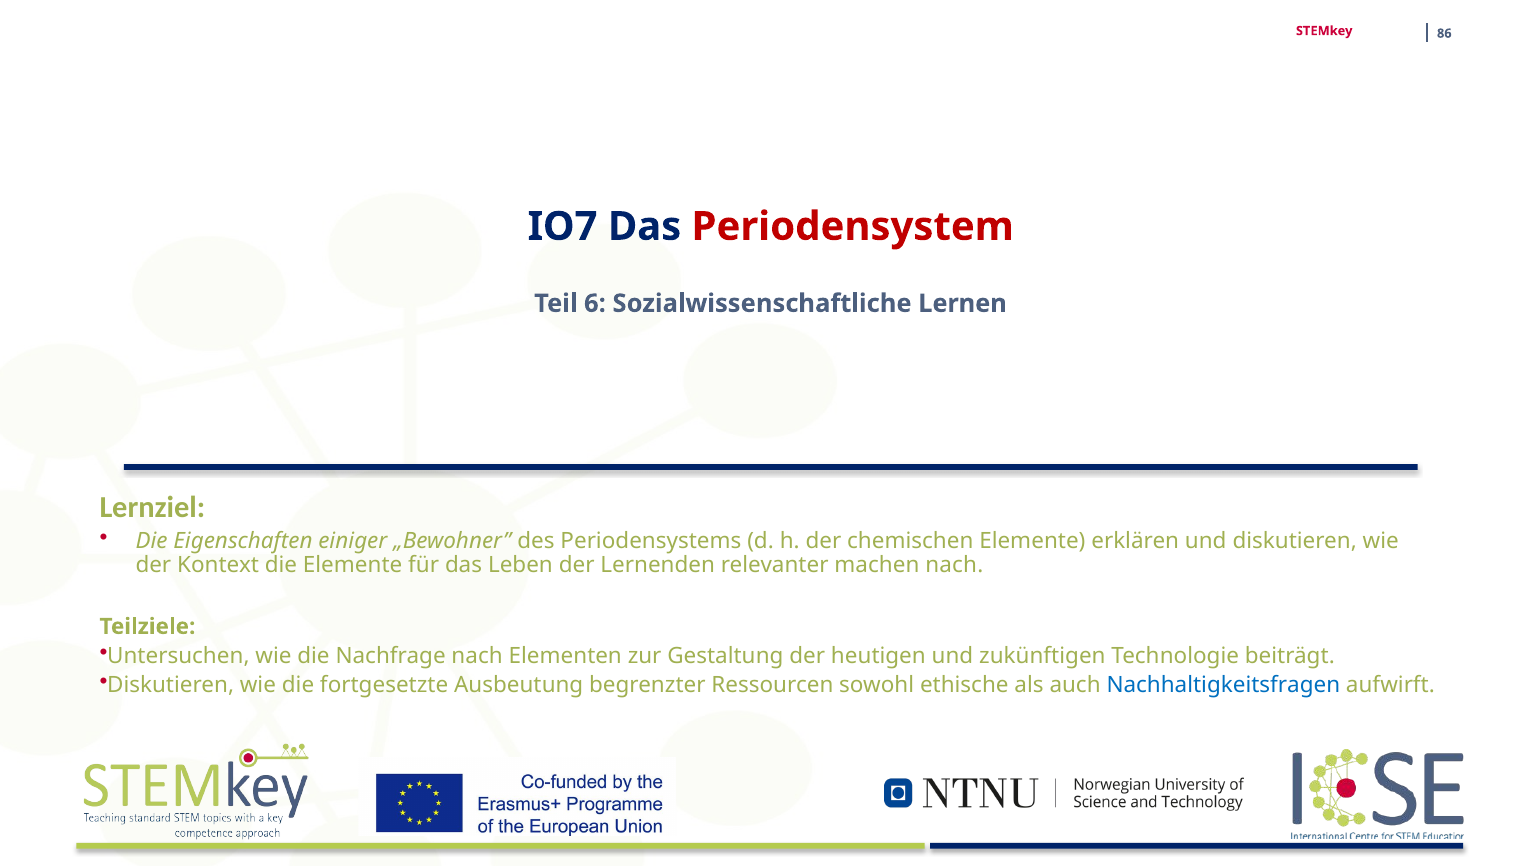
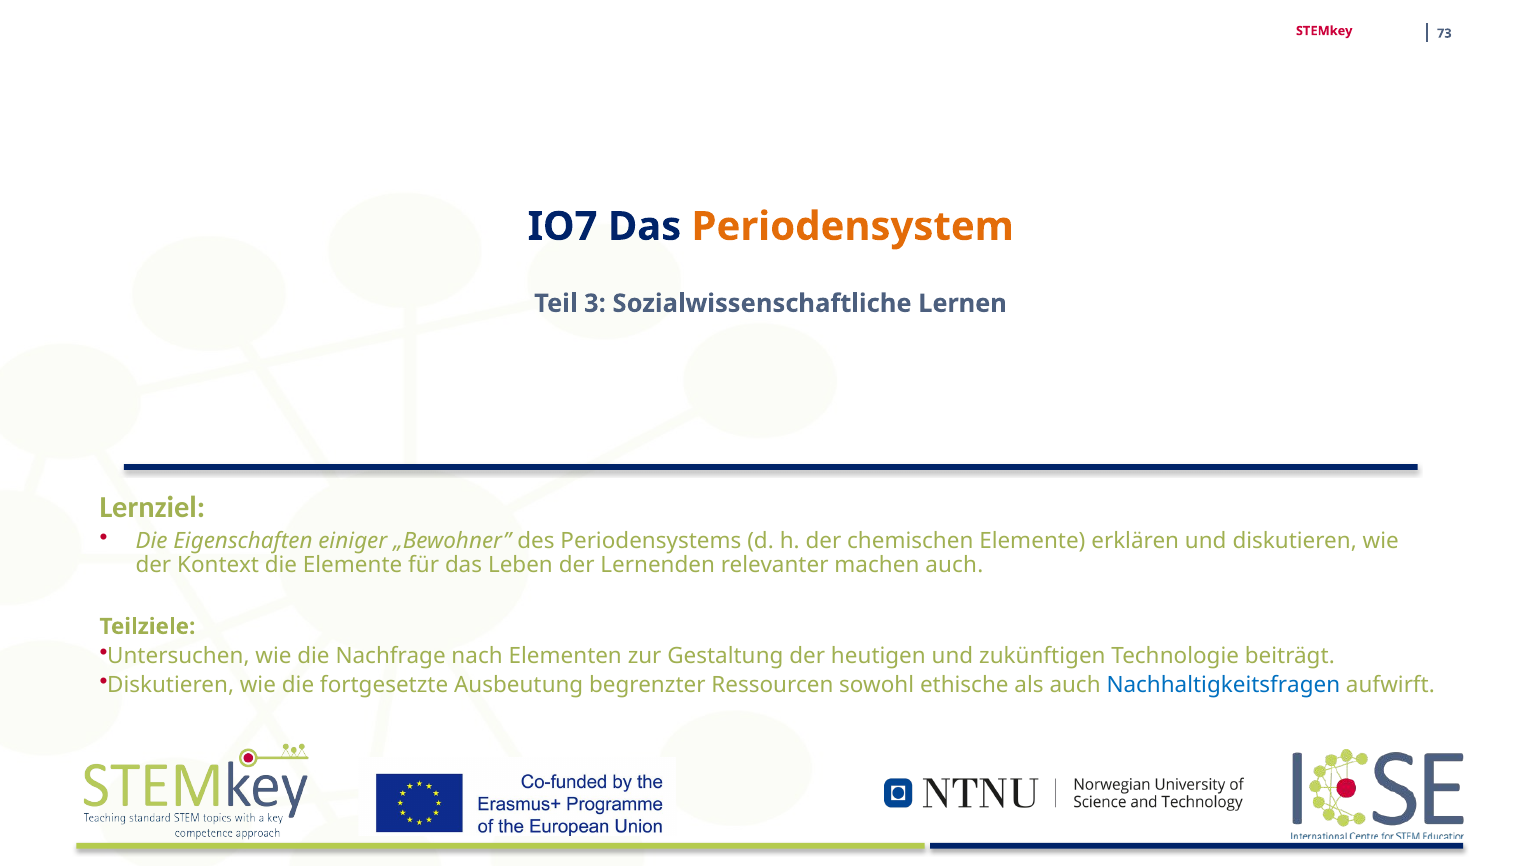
86: 86 -> 73
Periodensystem colour: red -> orange
6: 6 -> 3
machen nach: nach -> auch
